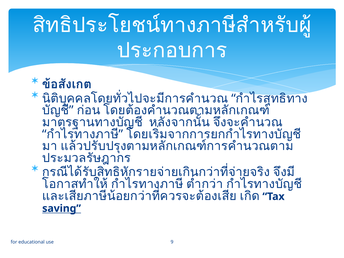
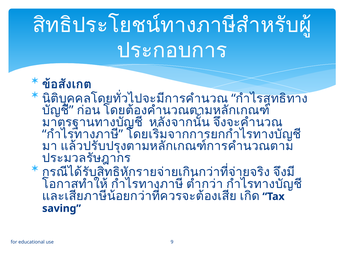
saving underline: present -> none
